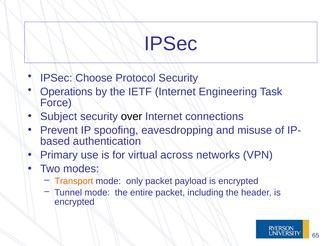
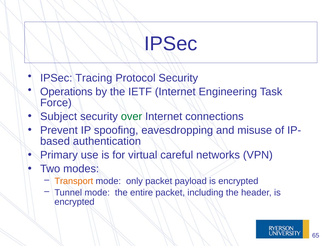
Choose: Choose -> Tracing
over colour: black -> green
across: across -> careful
